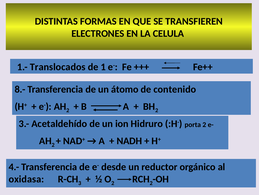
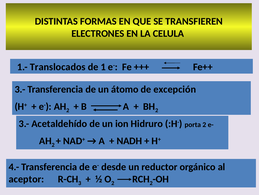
8.- at (20, 89): 8.- -> 3.-
contenido: contenido -> excepción
oxidasa: oxidasa -> aceptor
